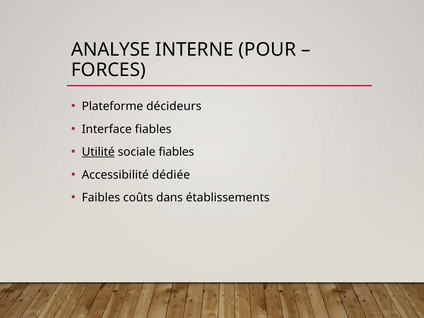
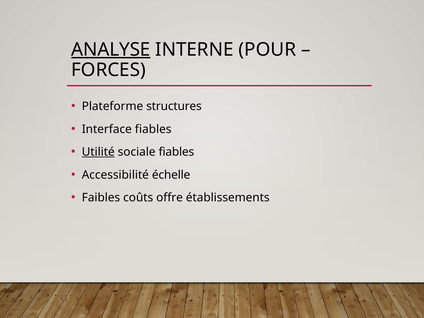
ANALYSE underline: none -> present
décideurs: décideurs -> structures
dédiée: dédiée -> échelle
dans: dans -> offre
